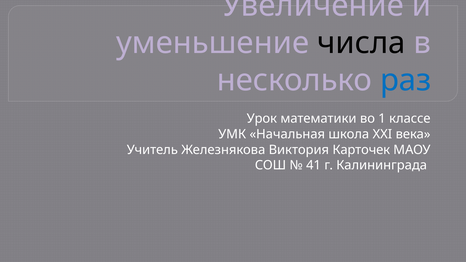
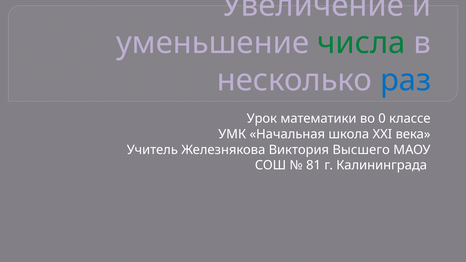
числа colour: black -> green
1: 1 -> 0
Карточек: Карточек -> Высшего
41: 41 -> 81
